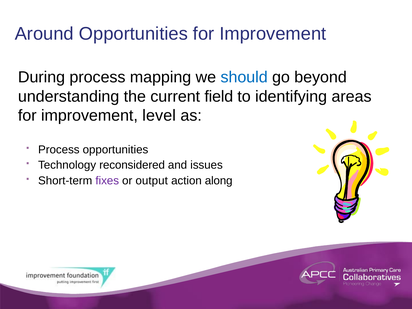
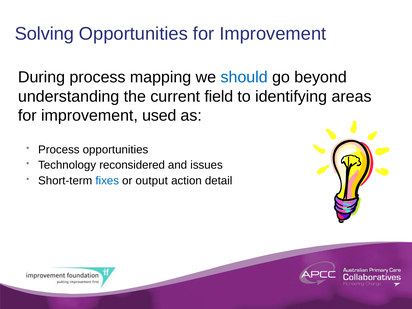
Around: Around -> Solving
level: level -> used
fixes colour: purple -> blue
along: along -> detail
